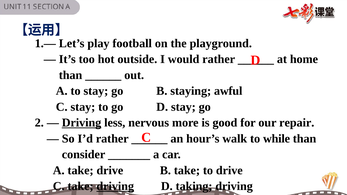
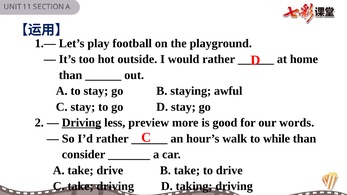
nervous: nervous -> preview
repair: repair -> words
driving at (115, 186) underline: present -> none
